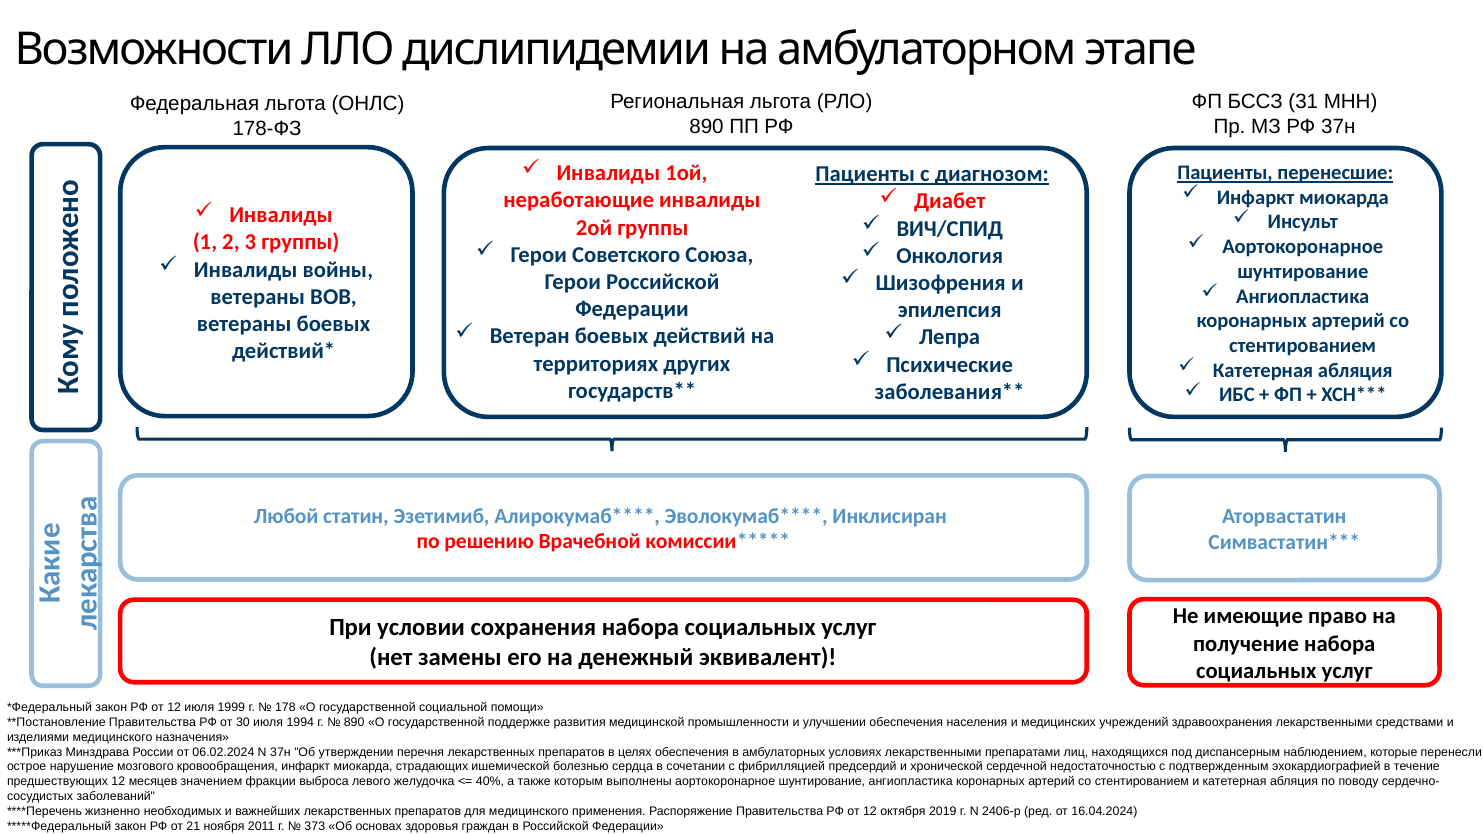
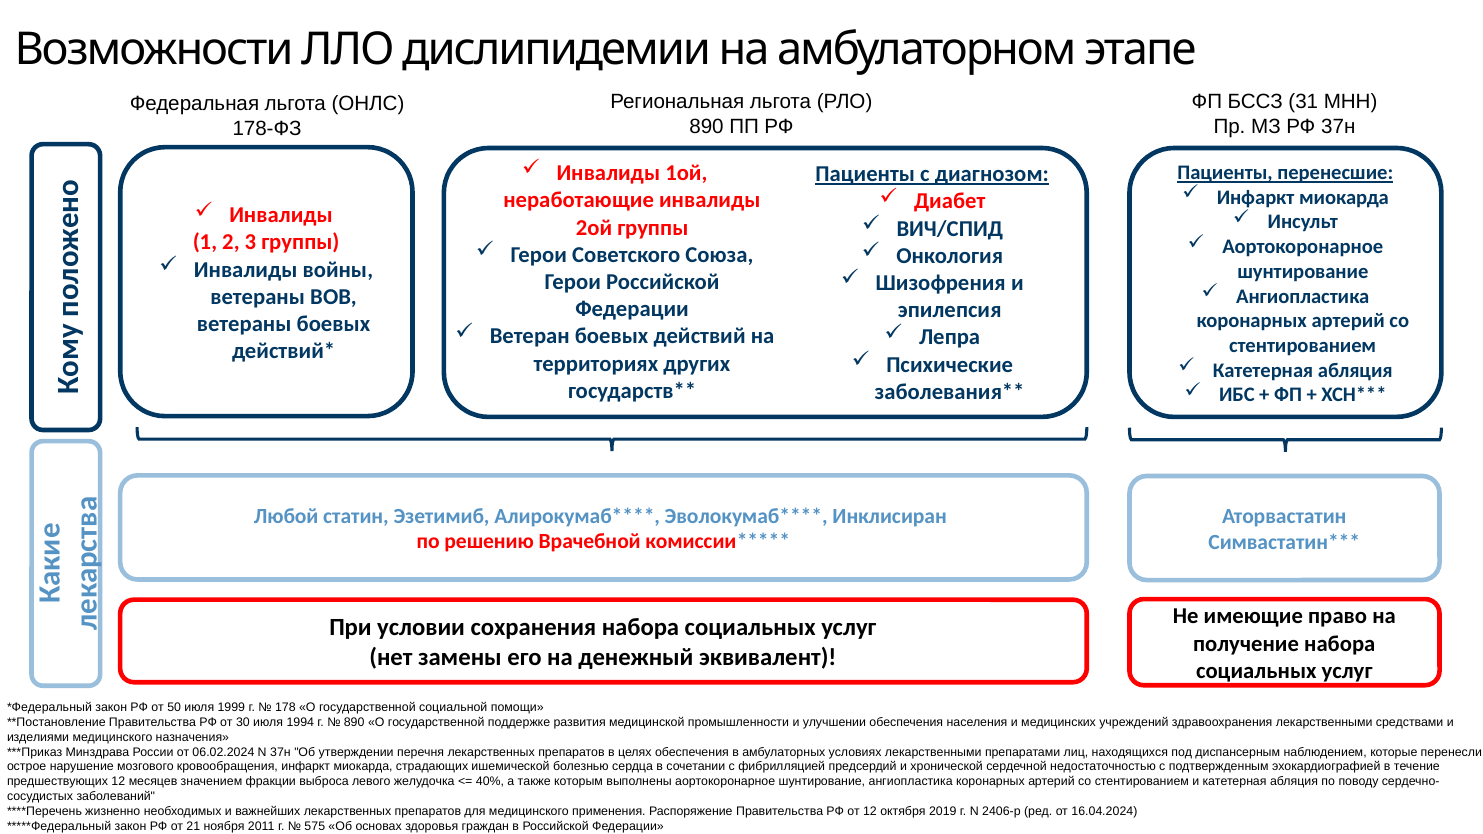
закон РФ от 12: 12 -> 50
373: 373 -> 575
